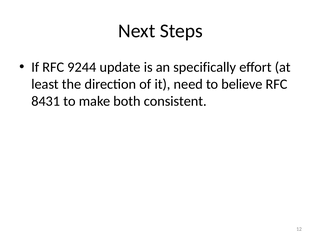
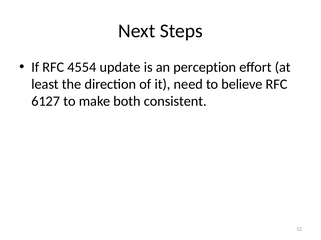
9244: 9244 -> 4554
specifically: specifically -> perception
8431: 8431 -> 6127
